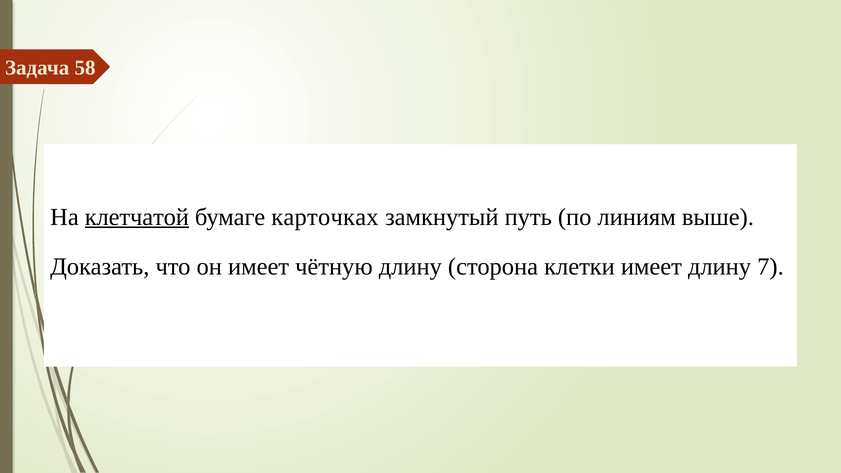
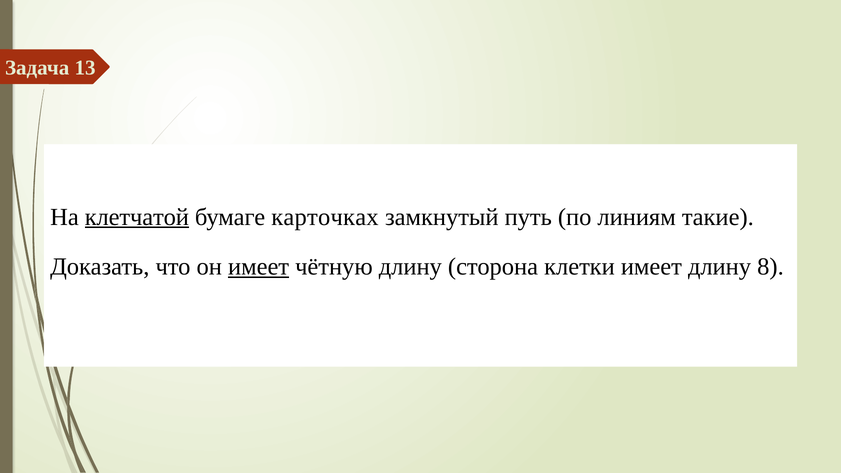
58: 58 -> 13
выше: выше -> такие
имеет at (259, 267) underline: none -> present
7: 7 -> 8
